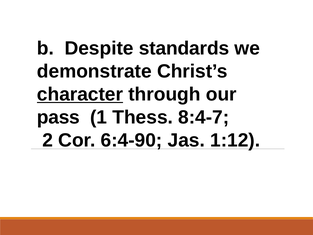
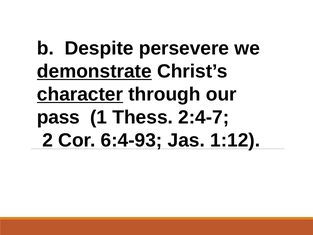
standards: standards -> persevere
demonstrate underline: none -> present
8:4-7: 8:4-7 -> 2:4-7
6:4-90: 6:4-90 -> 6:4-93
